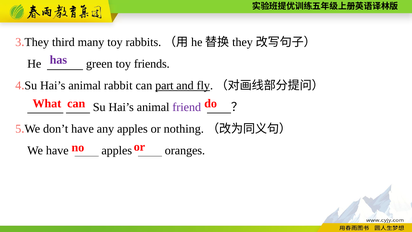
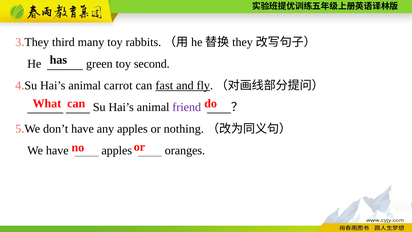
has colour: purple -> black
friends: friends -> second
rabbit: rabbit -> carrot
part: part -> fast
